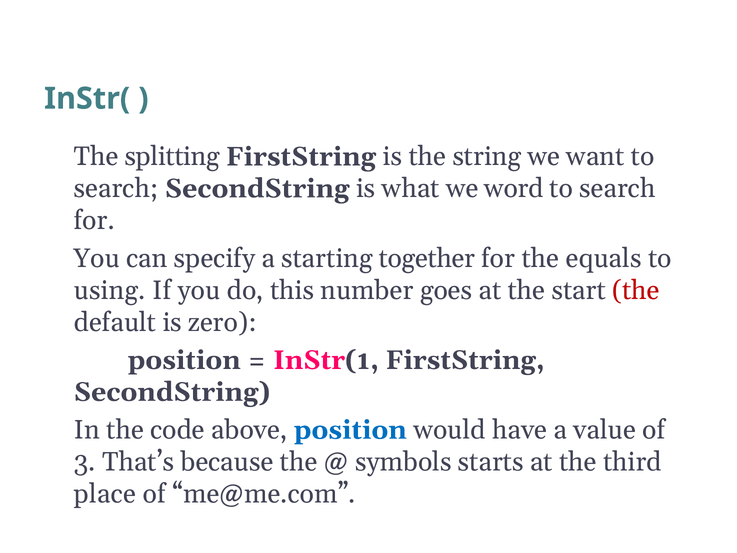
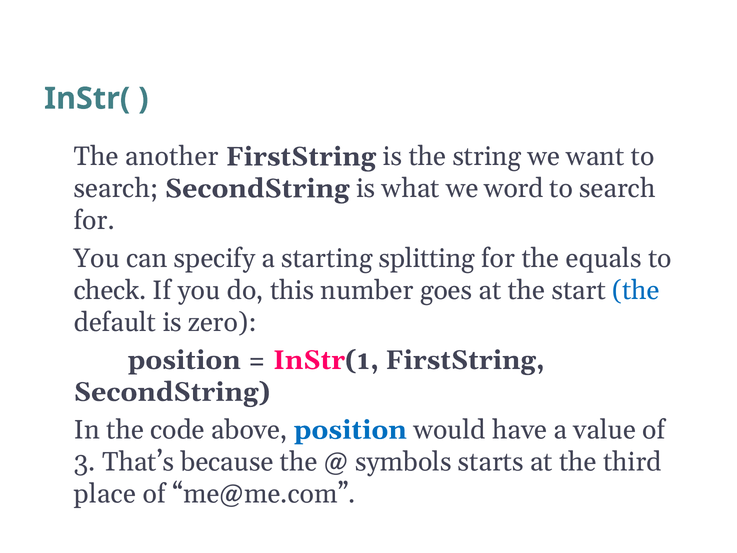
splitting: splitting -> another
together: together -> splitting
using: using -> check
the at (636, 290) colour: red -> blue
